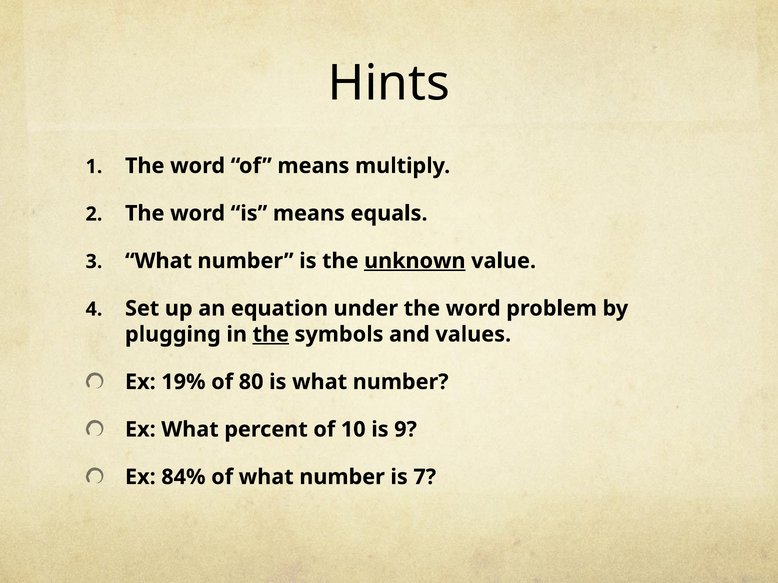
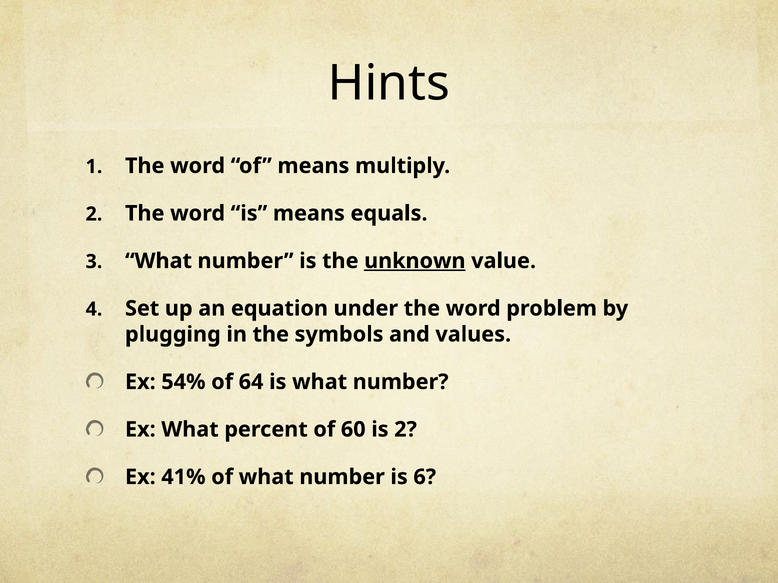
the at (271, 335) underline: present -> none
19%: 19% -> 54%
80: 80 -> 64
10: 10 -> 60
is 9: 9 -> 2
84%: 84% -> 41%
7: 7 -> 6
